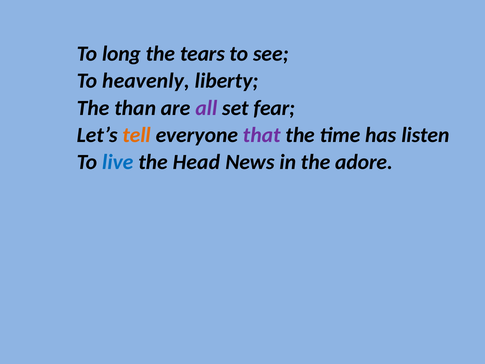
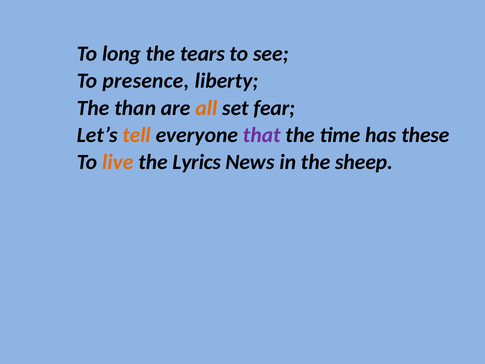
heavenly: heavenly -> presence
all colour: purple -> orange
listen: listen -> these
live colour: blue -> orange
Head: Head -> Lyrics
adore: adore -> sheep
